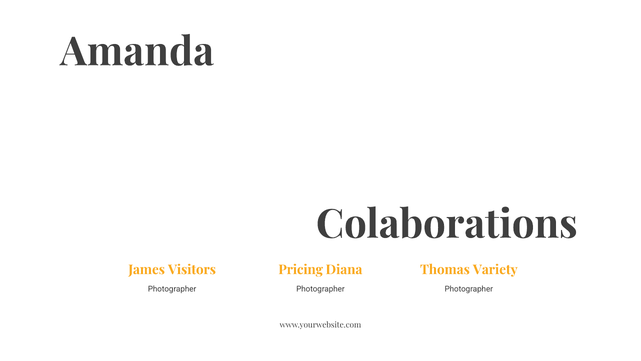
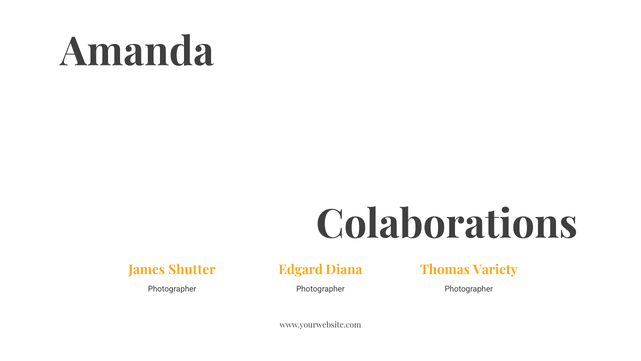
Visitors: Visitors -> Shutter
Pricing: Pricing -> Edgard
